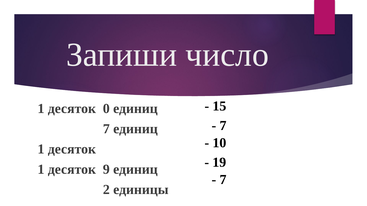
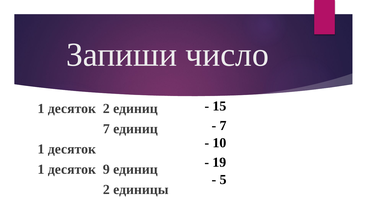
десяток 0: 0 -> 2
7 at (223, 180): 7 -> 5
